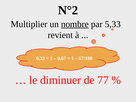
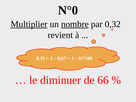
N°2: N°2 -> N°0
Multiplier underline: none -> present
5,33: 5,33 -> 0,32
77: 77 -> 66
